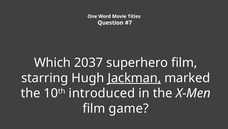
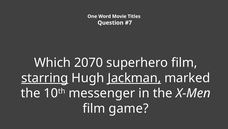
2037: 2037 -> 2070
starring underline: none -> present
introduced: introduced -> messenger
